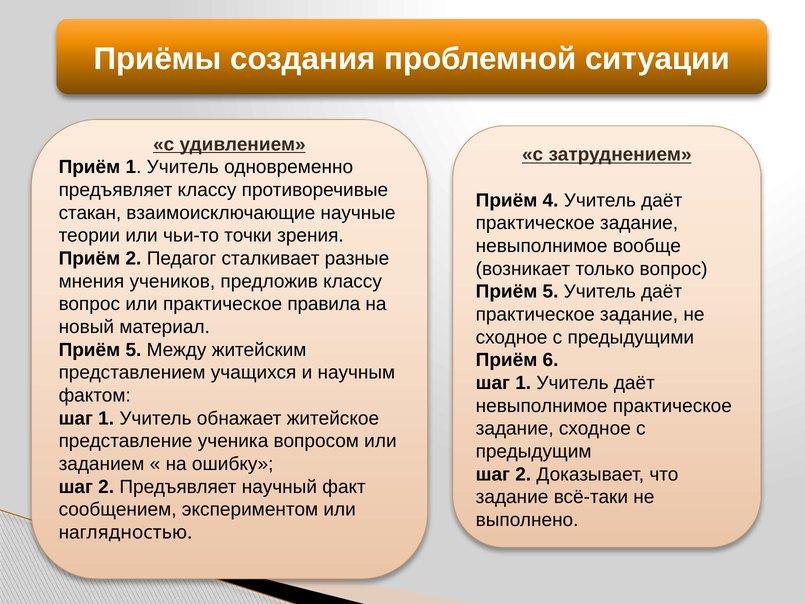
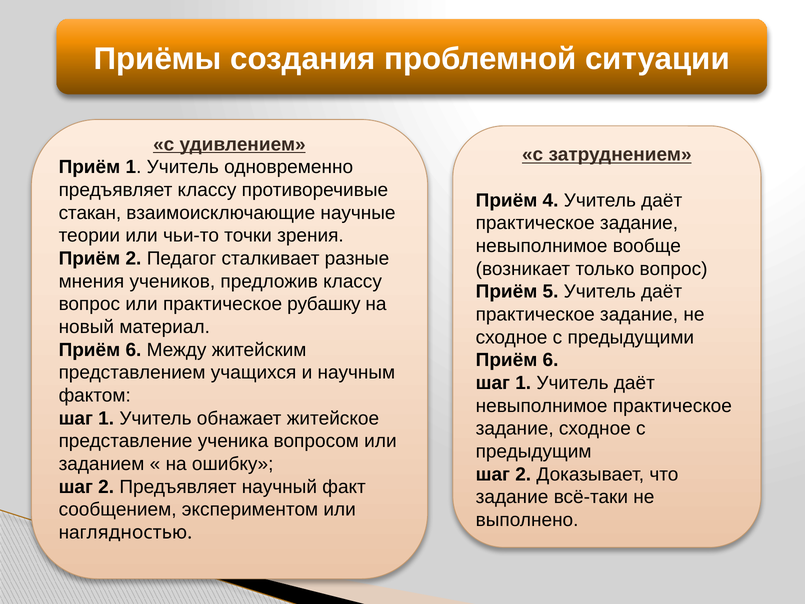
правила: правила -> рубашку
5 at (133, 350): 5 -> 6
